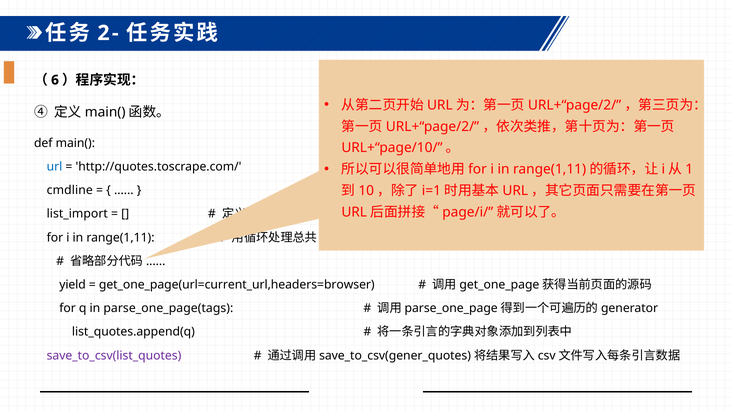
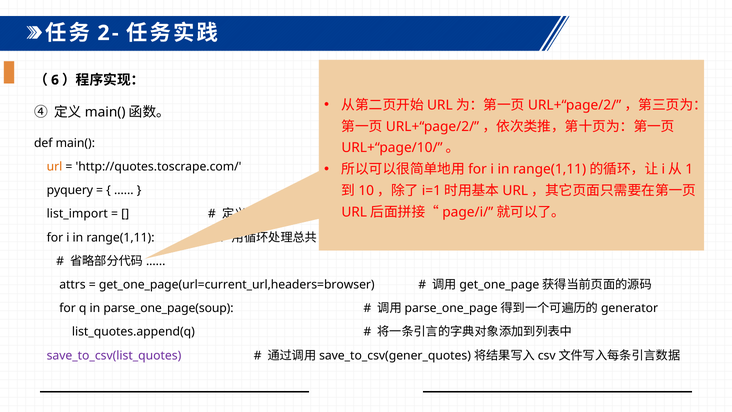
url colour: blue -> orange
cmdline: cmdline -> pyquery
yield: yield -> attrs
parse_one_page(tags: parse_one_page(tags -> parse_one_page(soup
